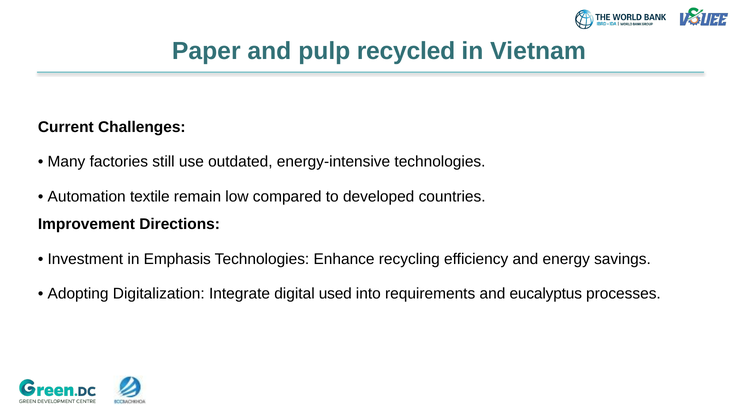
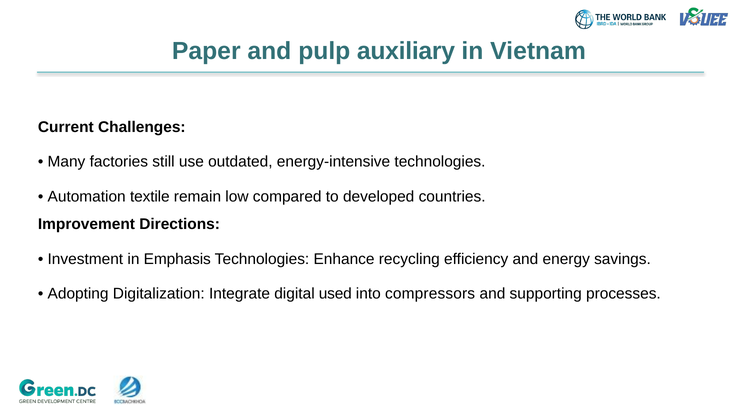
recycled: recycled -> auxiliary
requirements: requirements -> compressors
eucalyptus: eucalyptus -> supporting
